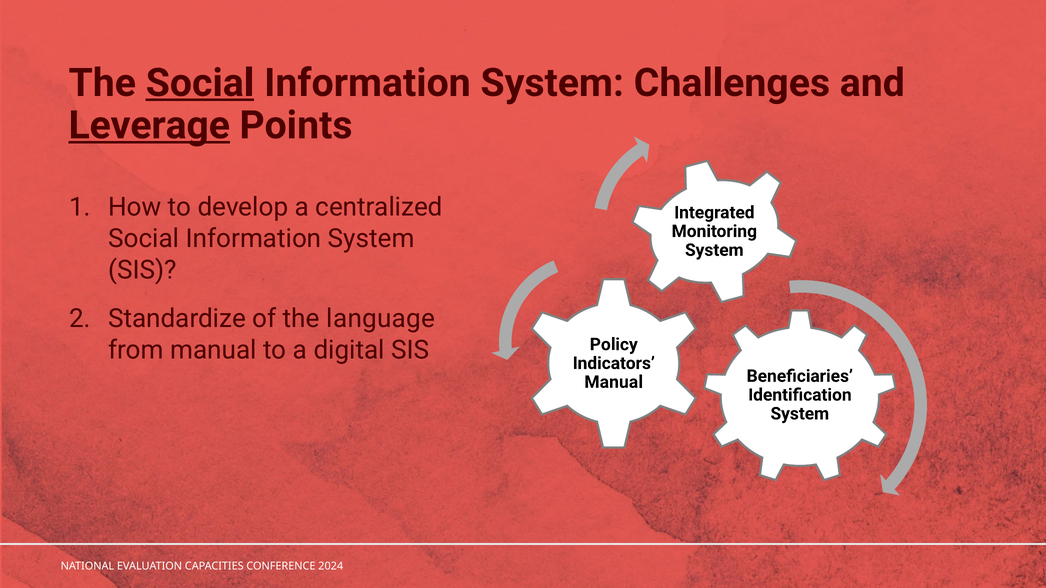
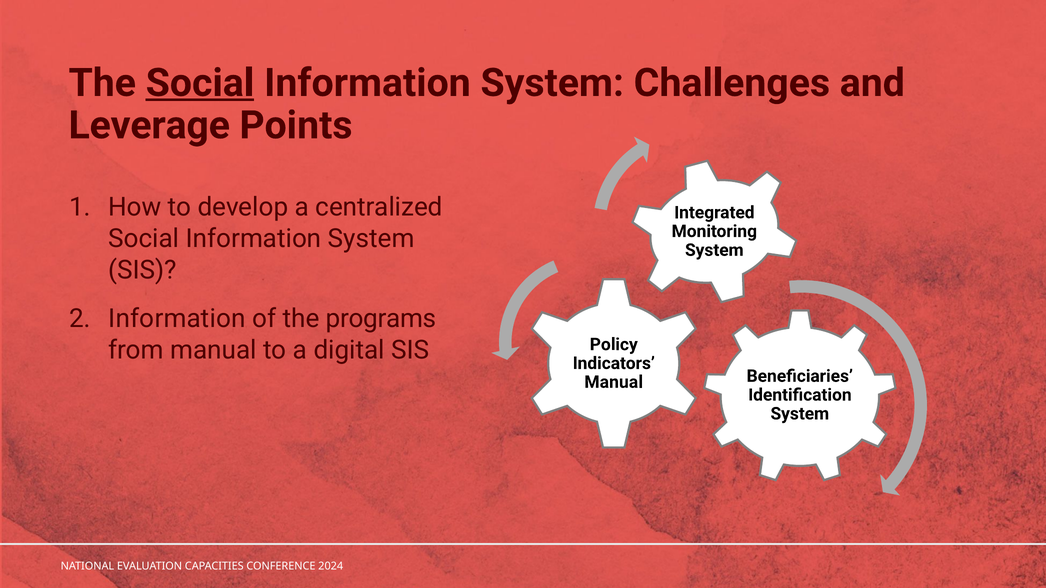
Leverage underline: present -> none
Standardize at (177, 319): Standardize -> Information
language: language -> programs
